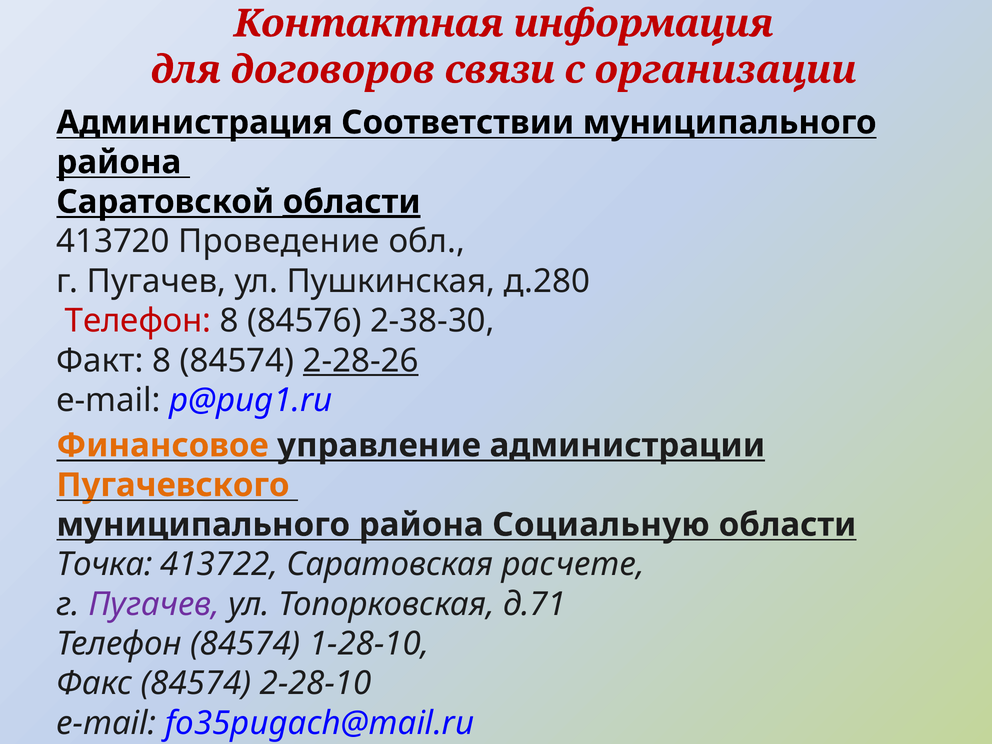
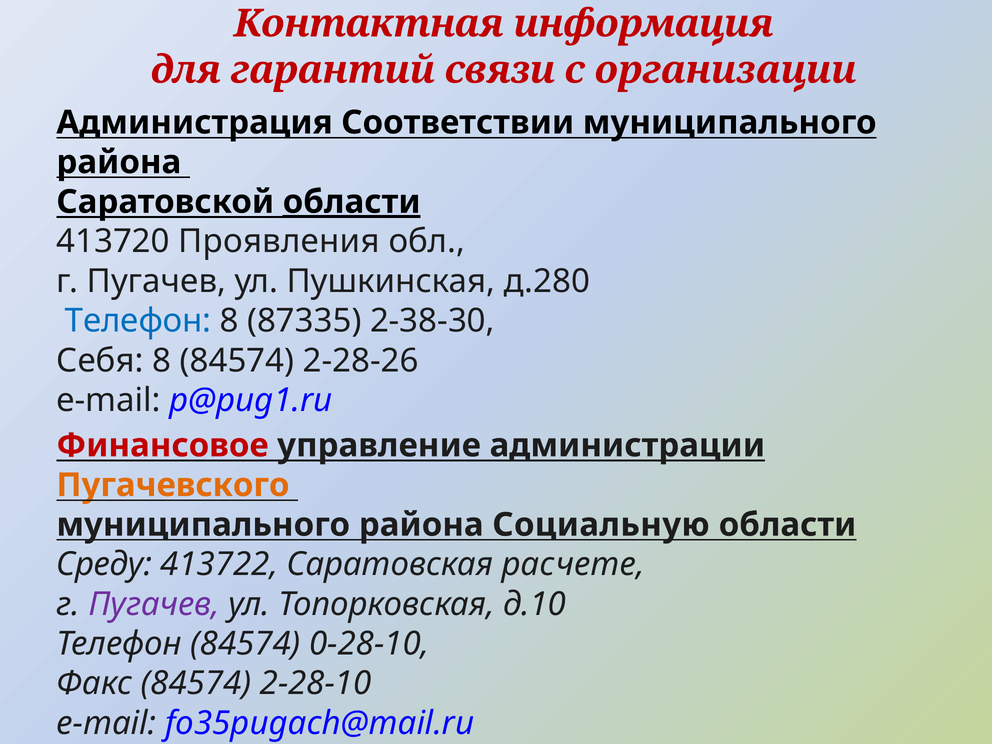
договоров: договоров -> гарантий
Проведение: Проведение -> Проявления
Телефон at (138, 321) colour: red -> blue
84576: 84576 -> 87335
Факт: Факт -> Себя
2-28-26 underline: present -> none
Финансовое colour: orange -> red
Точка: Точка -> Среду
д.71: д.71 -> д.10
1-28-10: 1-28-10 -> 0-28-10
